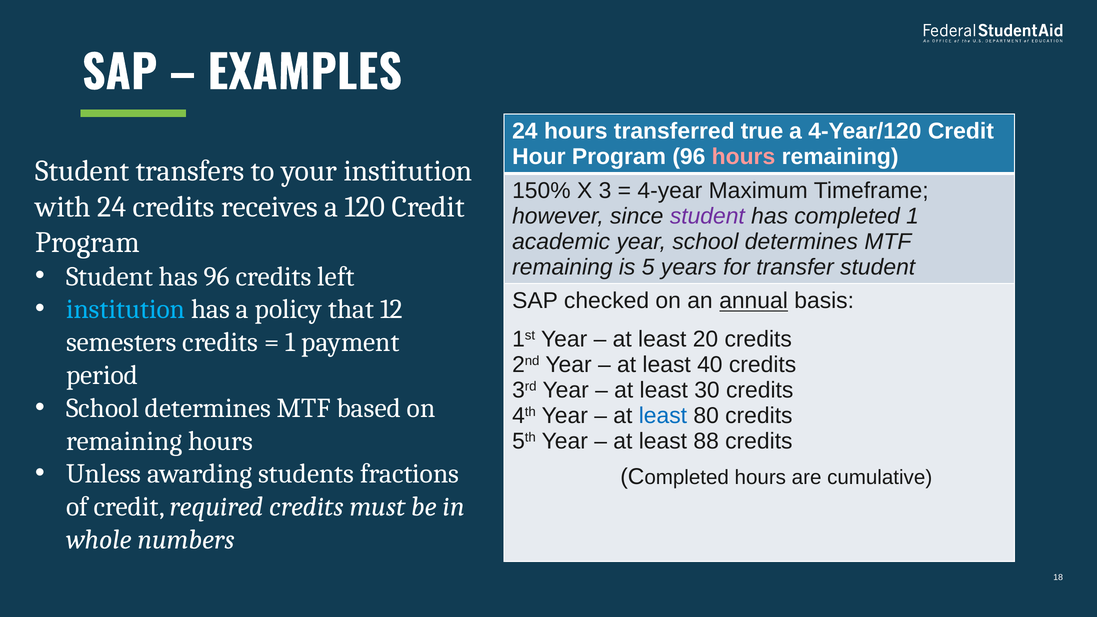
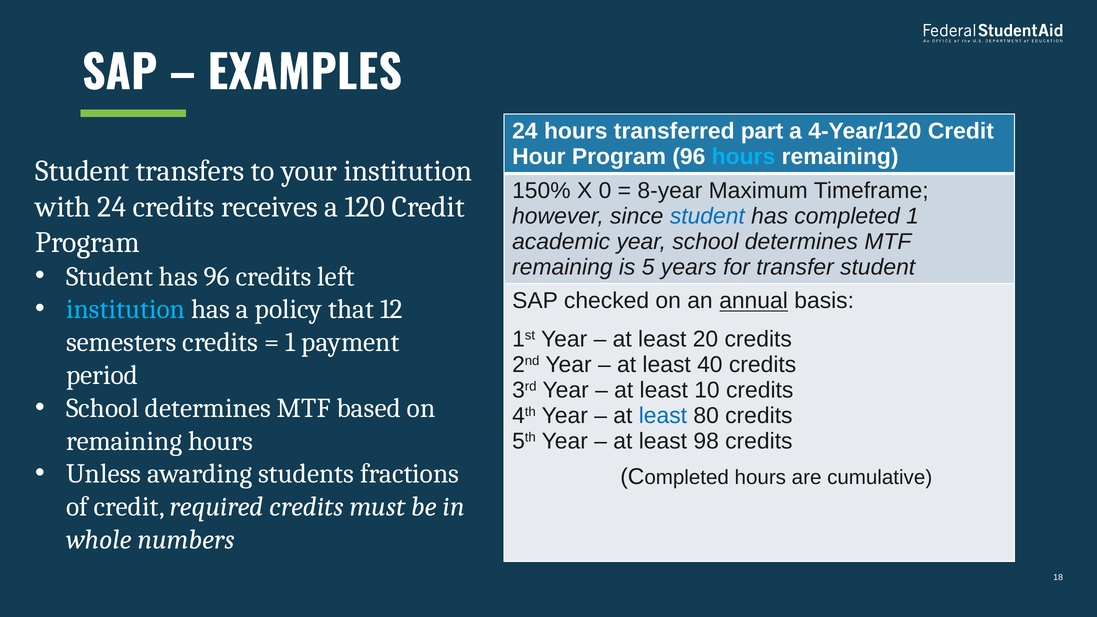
true: true -> part
hours at (743, 157) colour: pink -> light blue
3: 3 -> 0
4-year: 4-year -> 8-year
student at (707, 216) colour: purple -> blue
30: 30 -> 10
88: 88 -> 98
